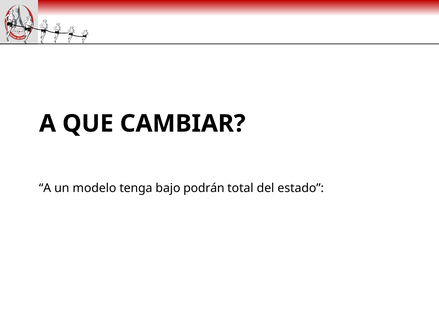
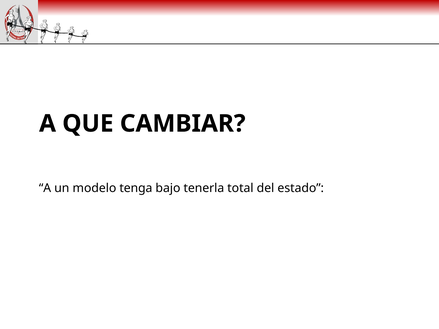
podrán: podrán -> tenerla
